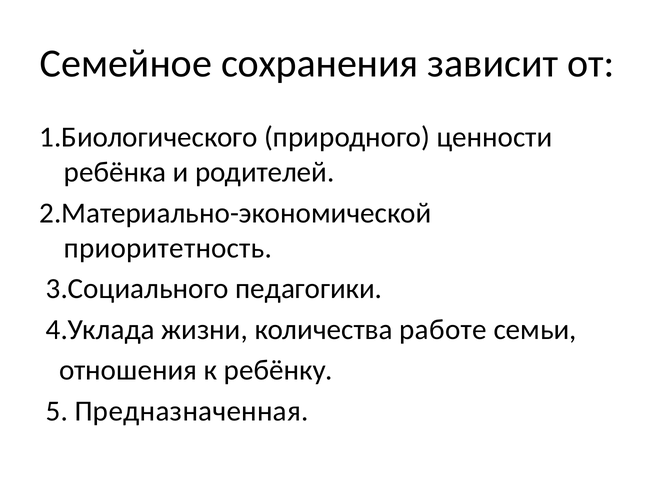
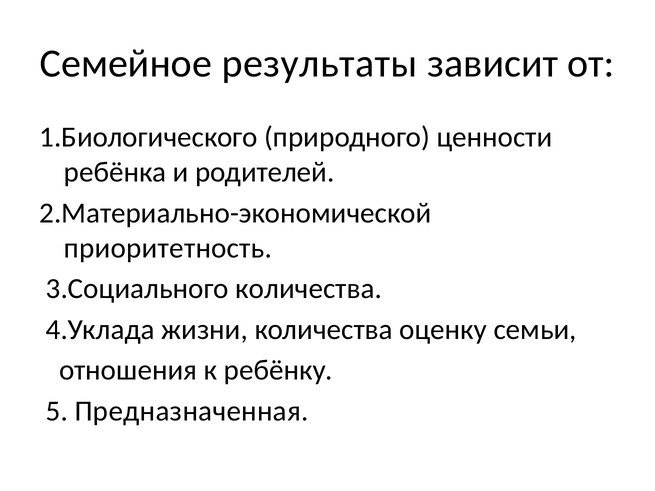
сохранения: сохранения -> результаты
3.Социального педагогики: педагогики -> количества
работе: работе -> оценку
